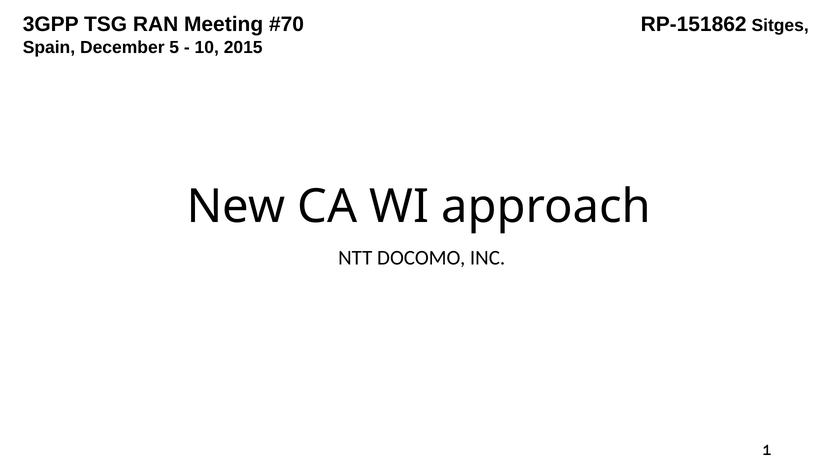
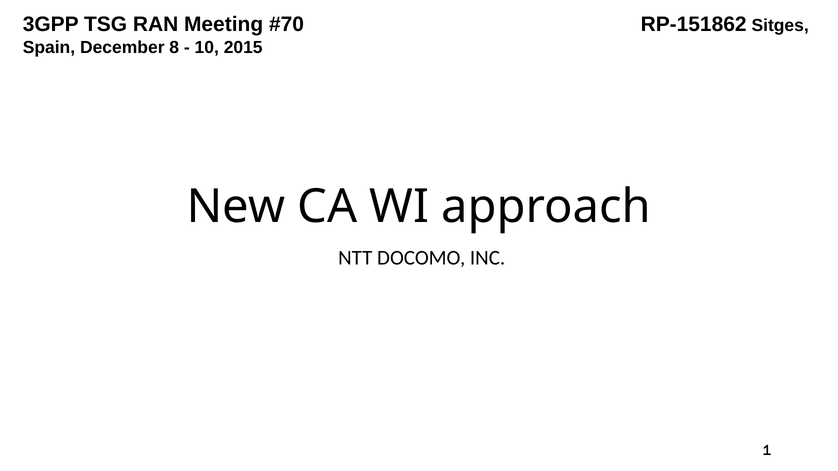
5: 5 -> 8
